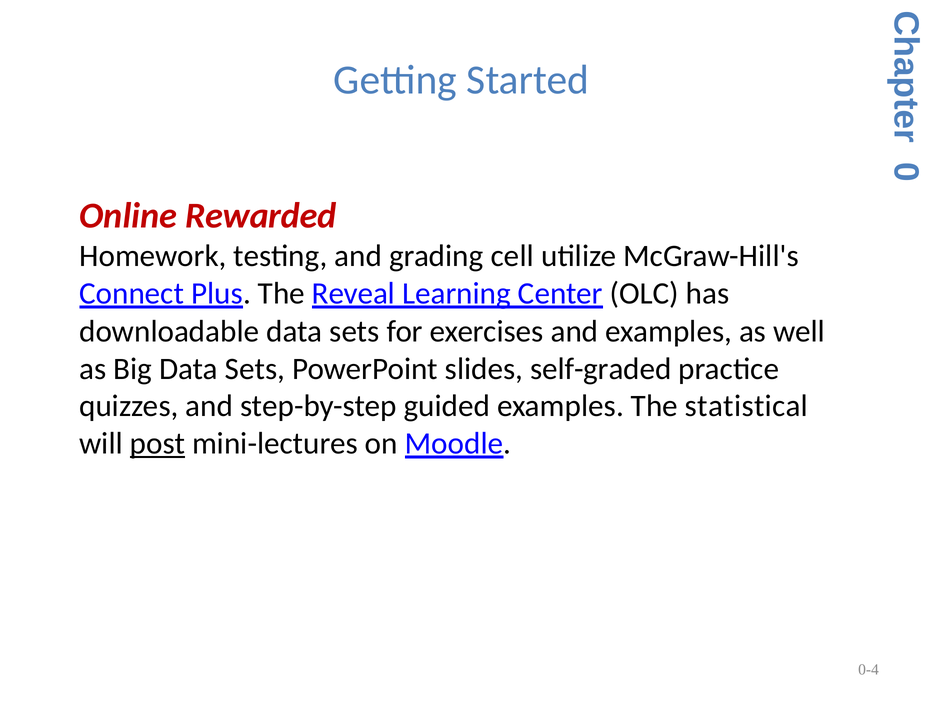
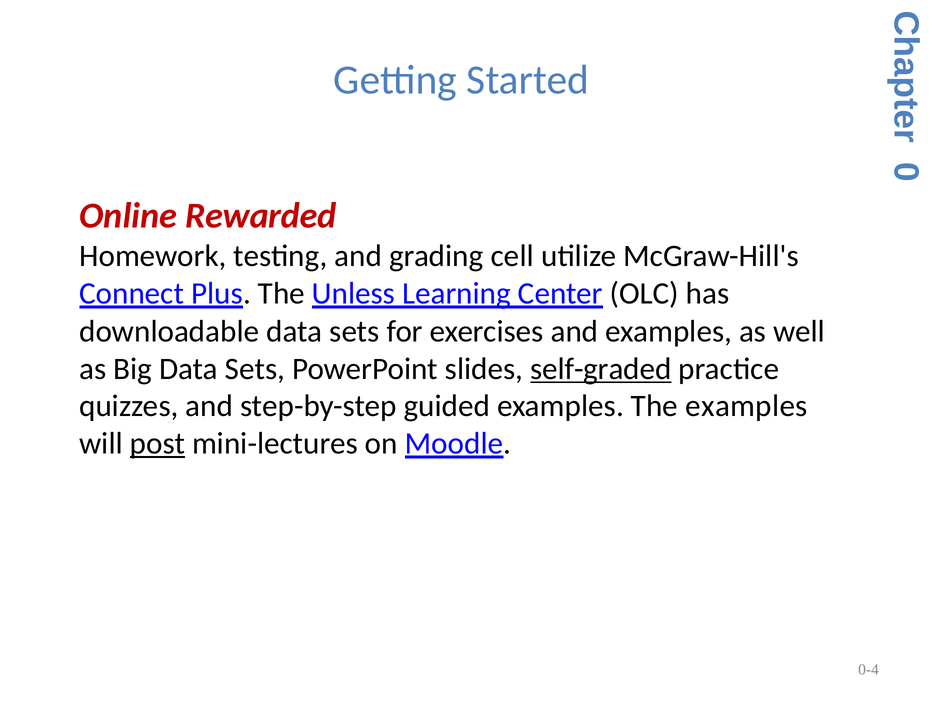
Reveal: Reveal -> Unless
self-graded underline: none -> present
The statistical: statistical -> examples
